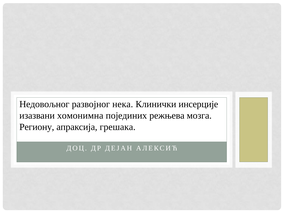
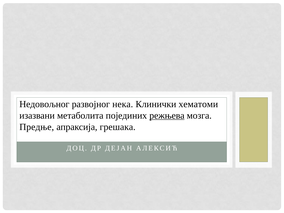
инсерције: инсерције -> хематоми
хомонимна: хомонимна -> метаболита
режњева underline: none -> present
Региону: Региону -> Предње
